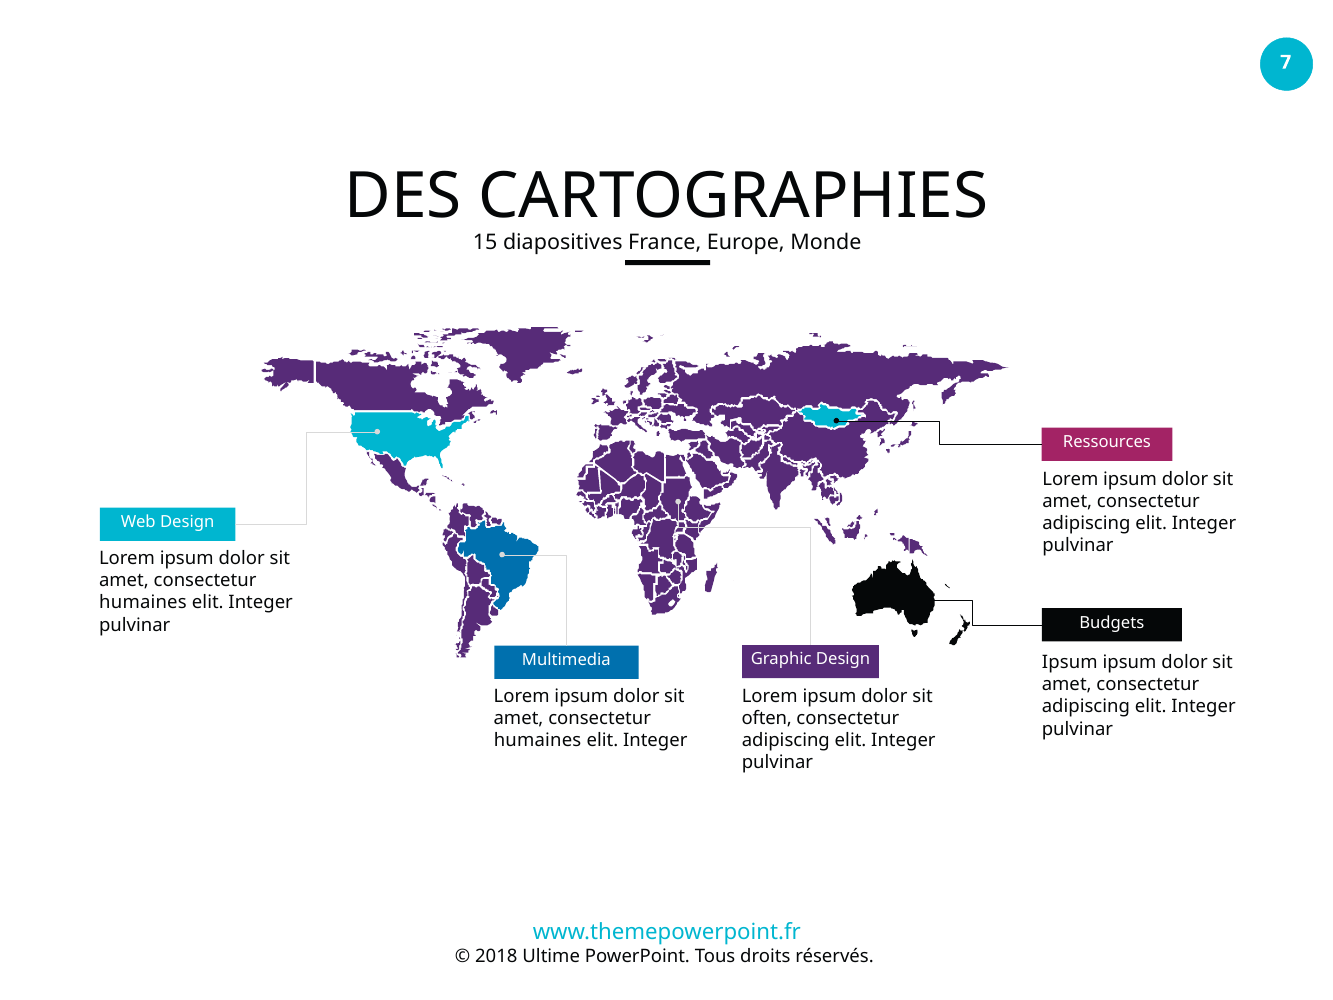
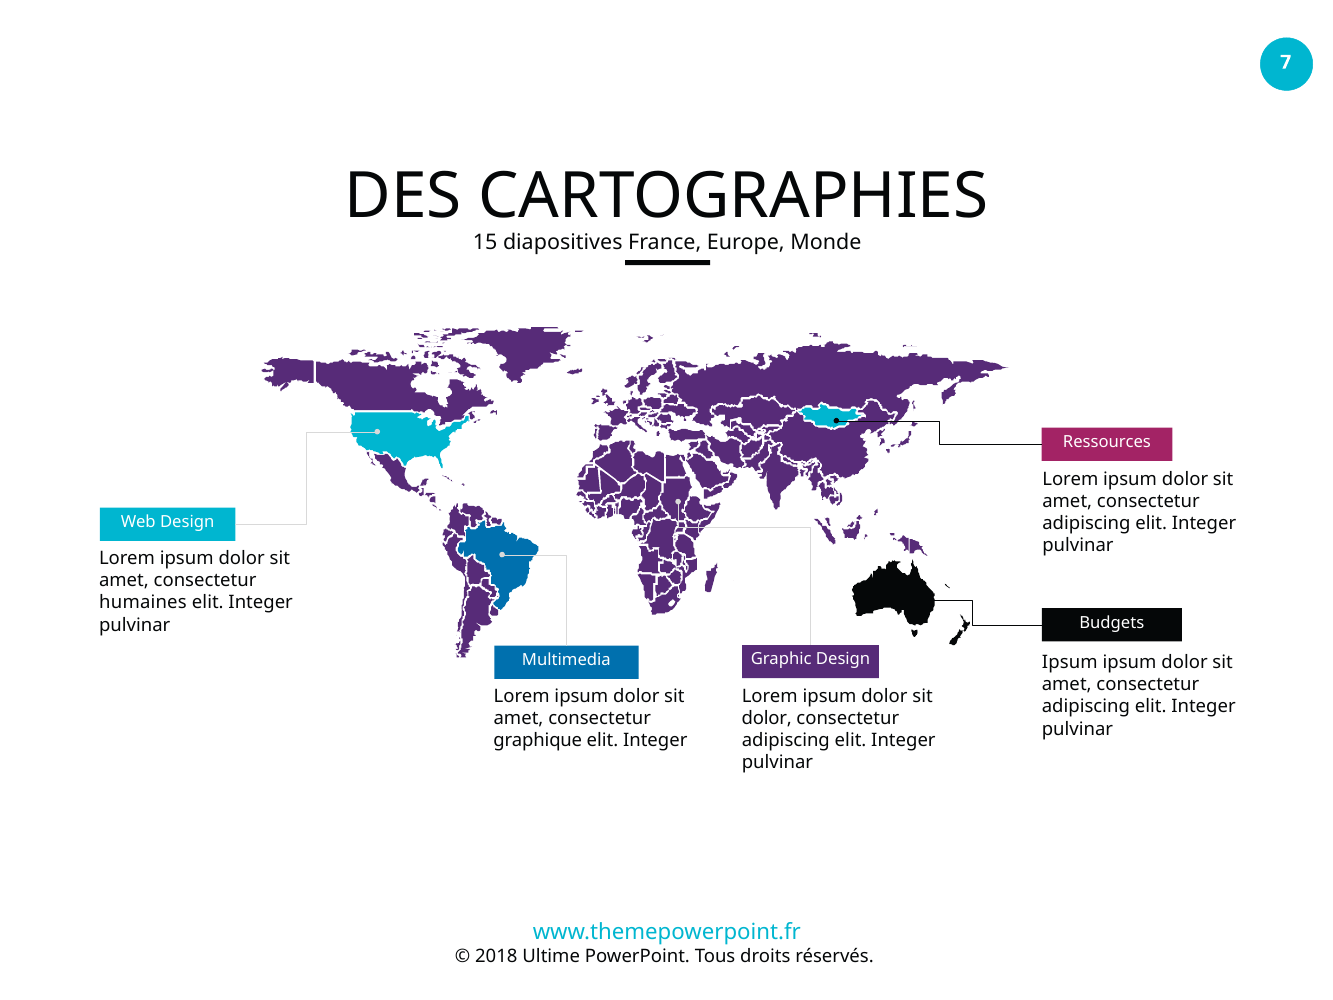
often at (767, 718): often -> dolor
humaines at (538, 740): humaines -> graphique
